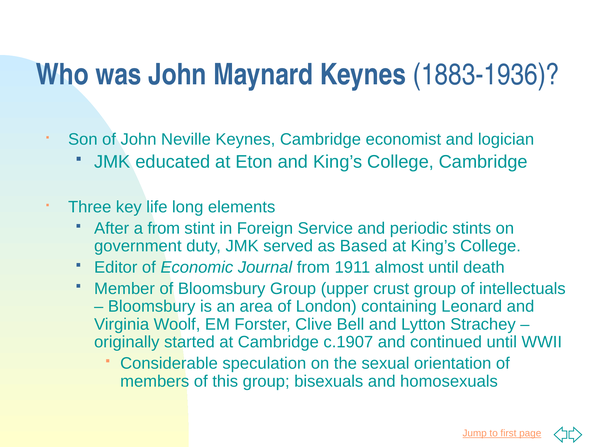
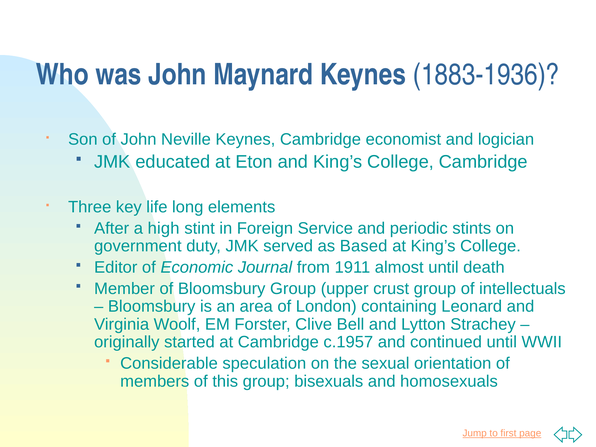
a from: from -> high
c.1907: c.1907 -> c.1957
